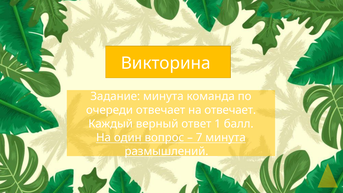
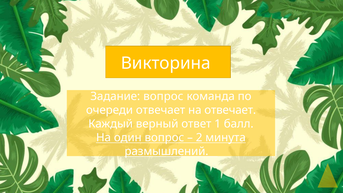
Задание минута: минута -> вопрос
7: 7 -> 2
